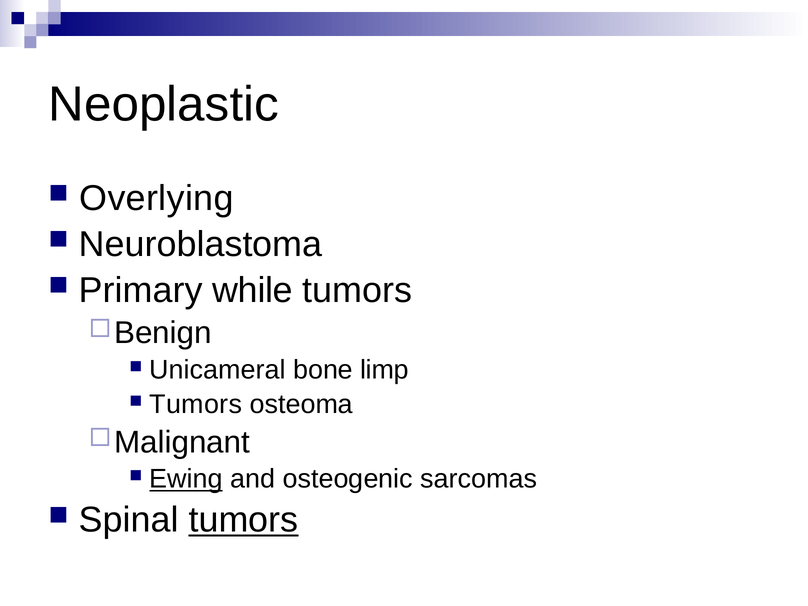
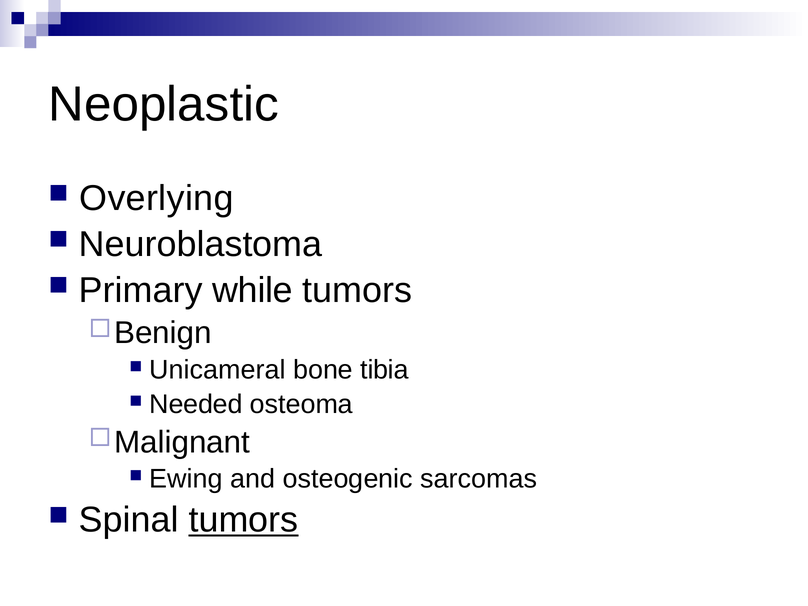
limp: limp -> tibia
Tumors at (196, 404): Tumors -> Needed
Ewing underline: present -> none
